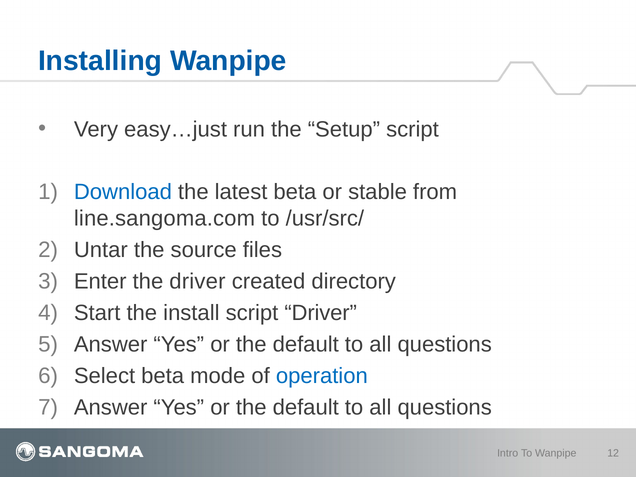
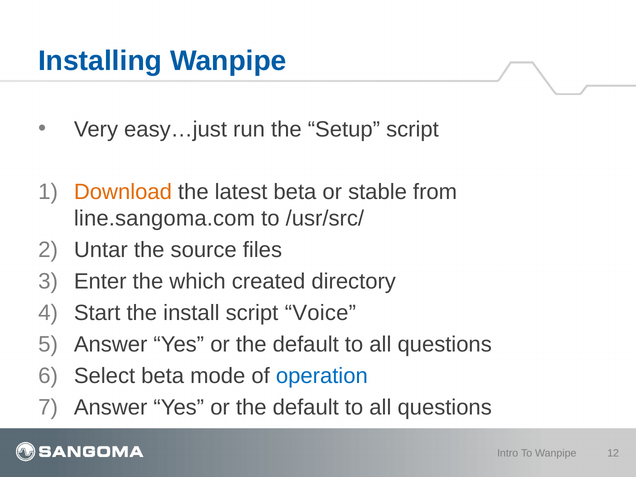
Download colour: blue -> orange
the driver: driver -> which
script Driver: Driver -> Voice
